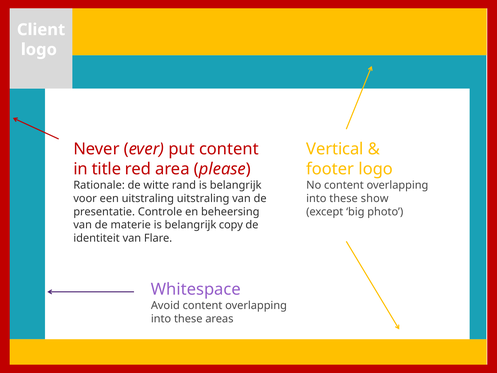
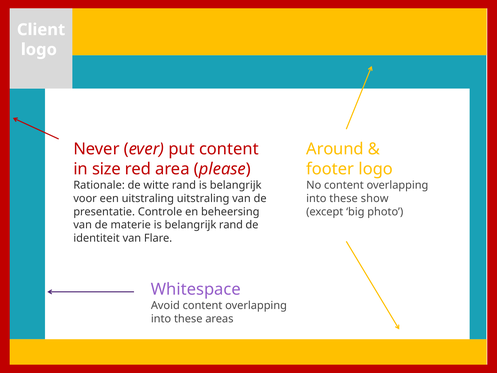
Vertical: Vertical -> Around
title: title -> size
belangrijk copy: copy -> rand
